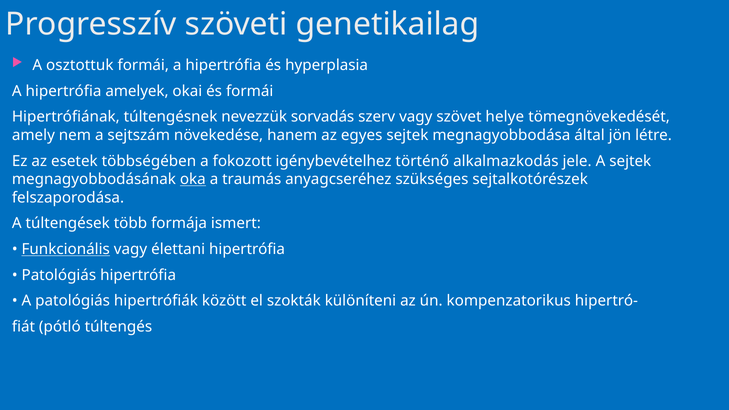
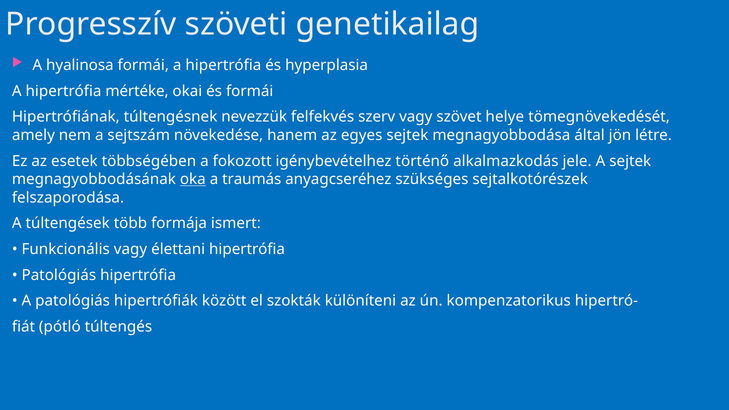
osztottuk: osztottuk -> hyalinosa
amelyek: amelyek -> mértéke
sorvadás: sorvadás -> felfekvés
Funkcionális underline: present -> none
